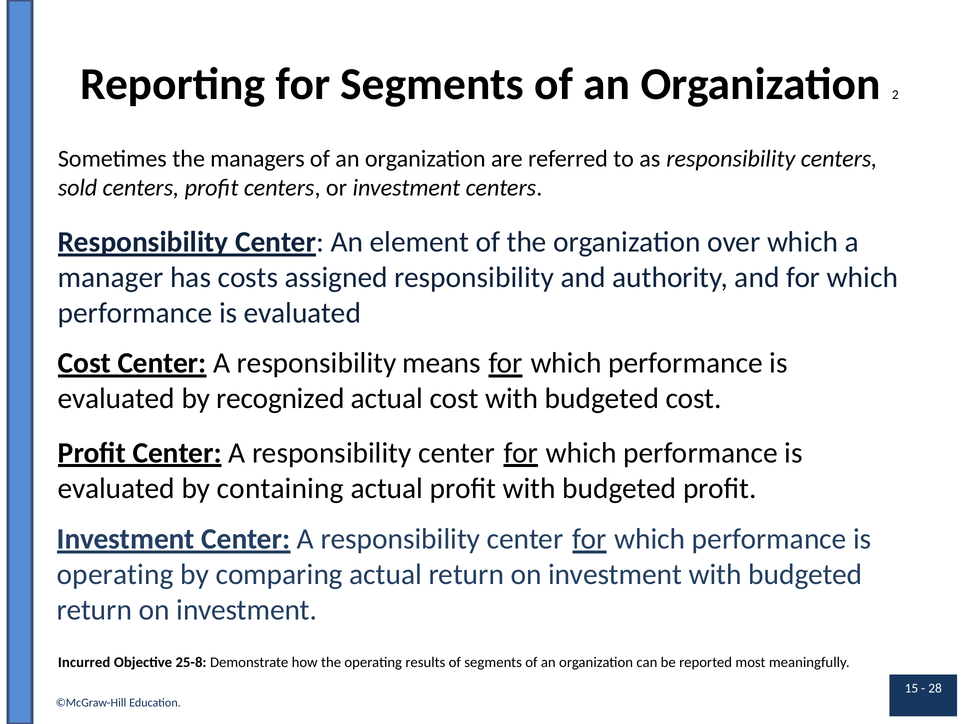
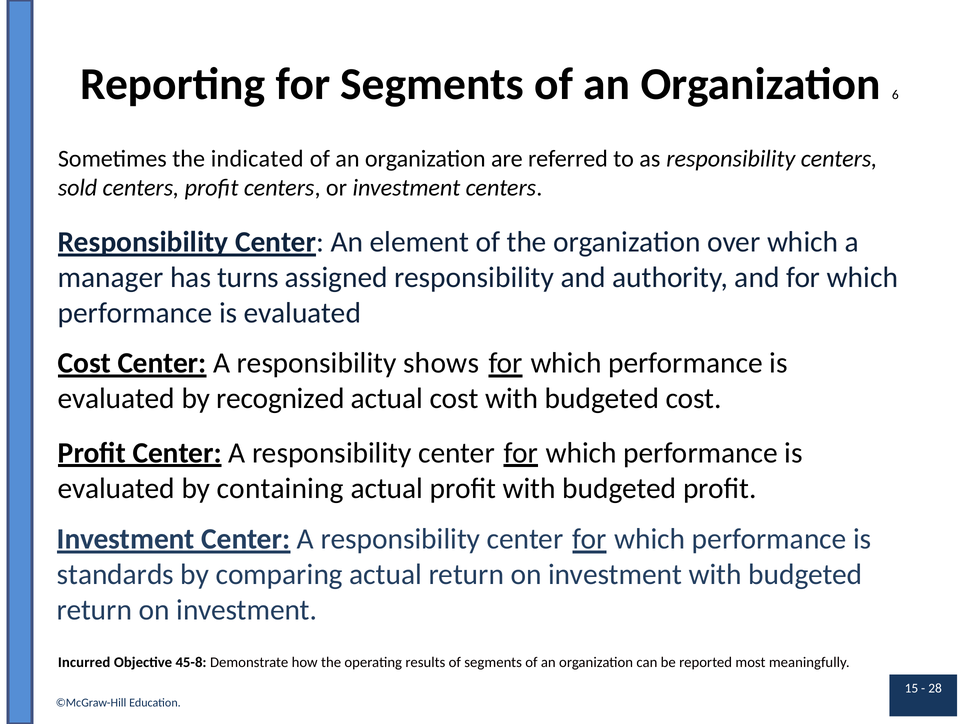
2: 2 -> 6
managers: managers -> indicated
costs: costs -> turns
means: means -> shows
operating at (115, 574): operating -> standards
25-8: 25-8 -> 45-8
